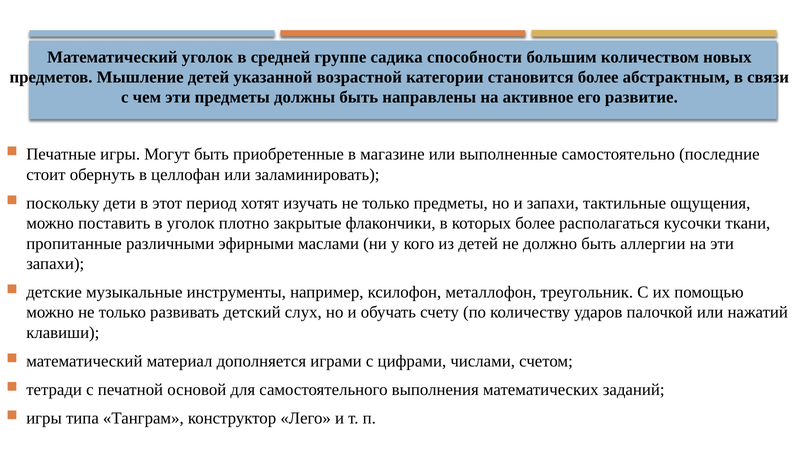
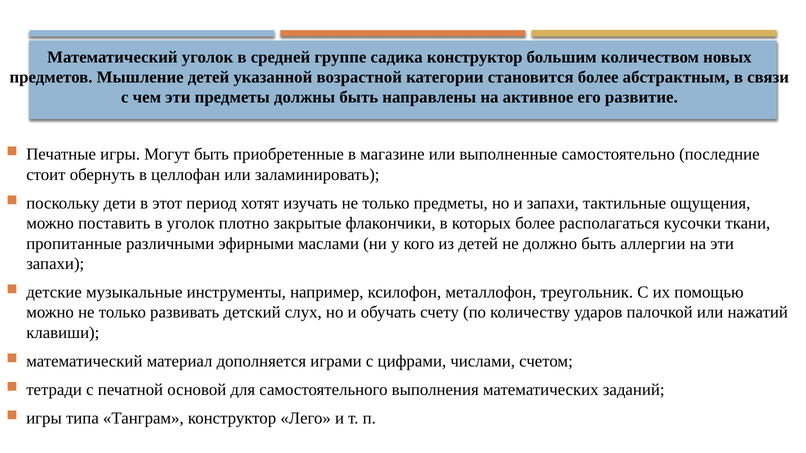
садика способности: способности -> конструктор
